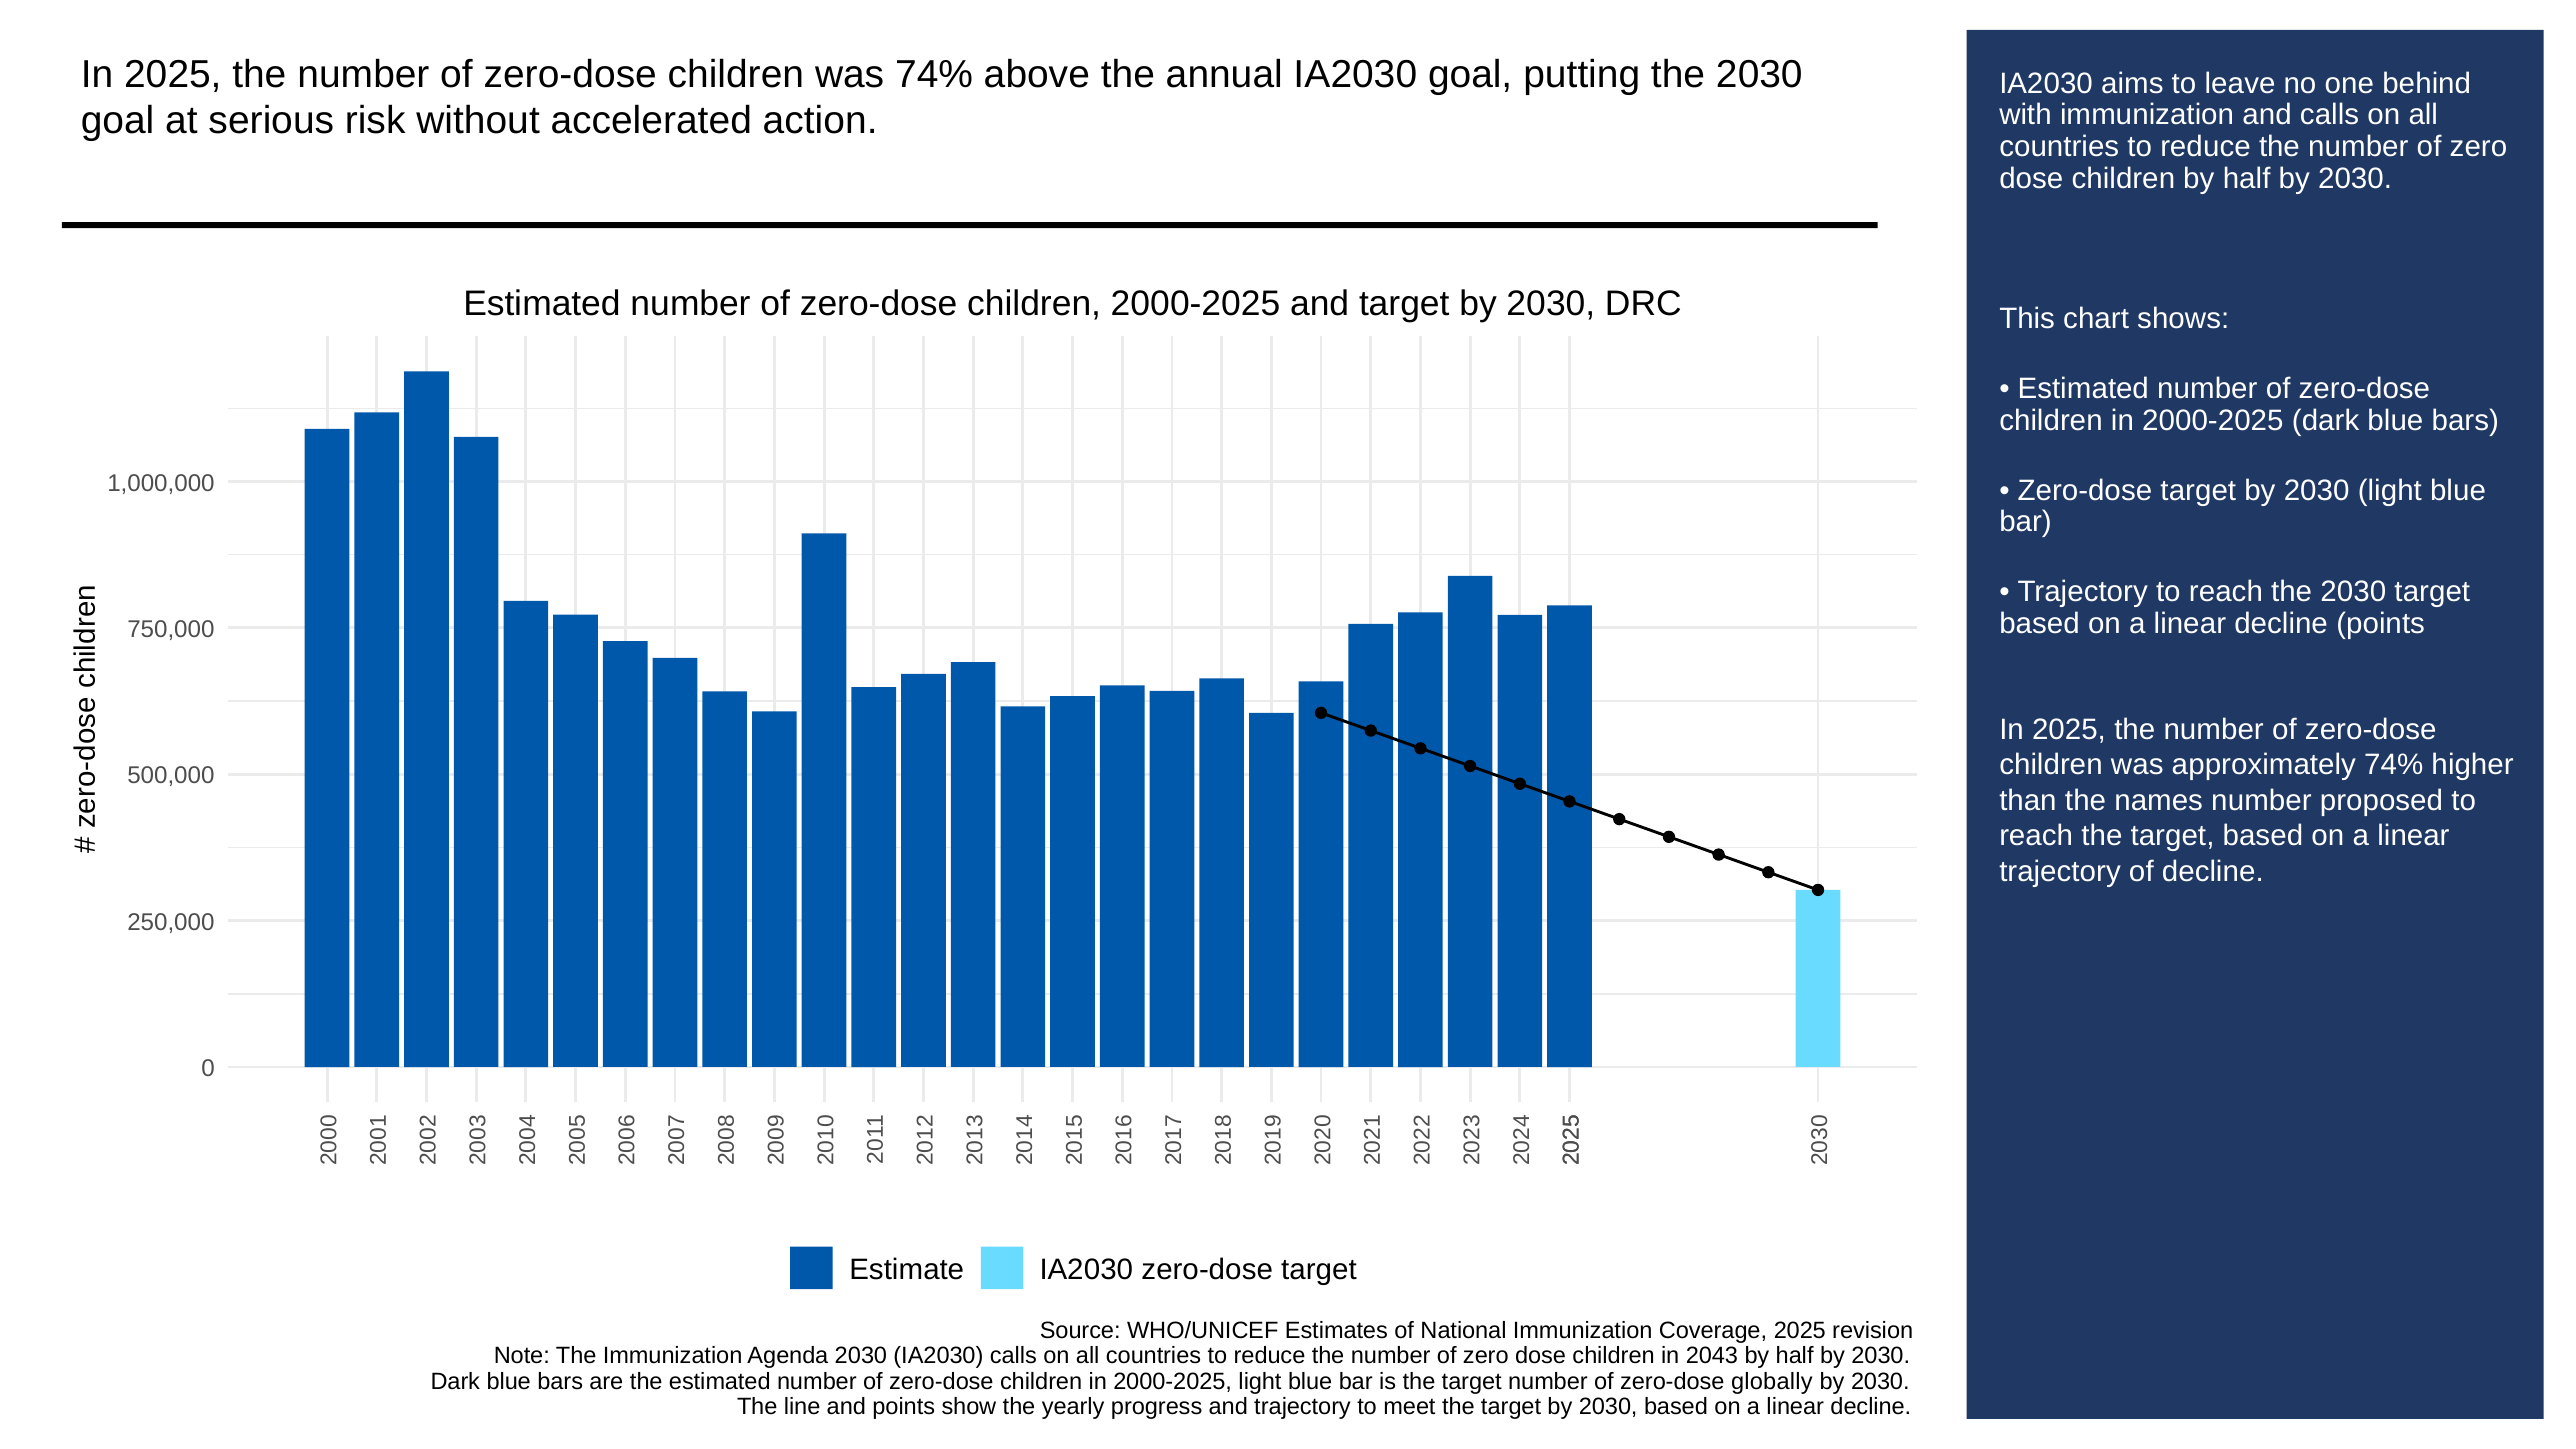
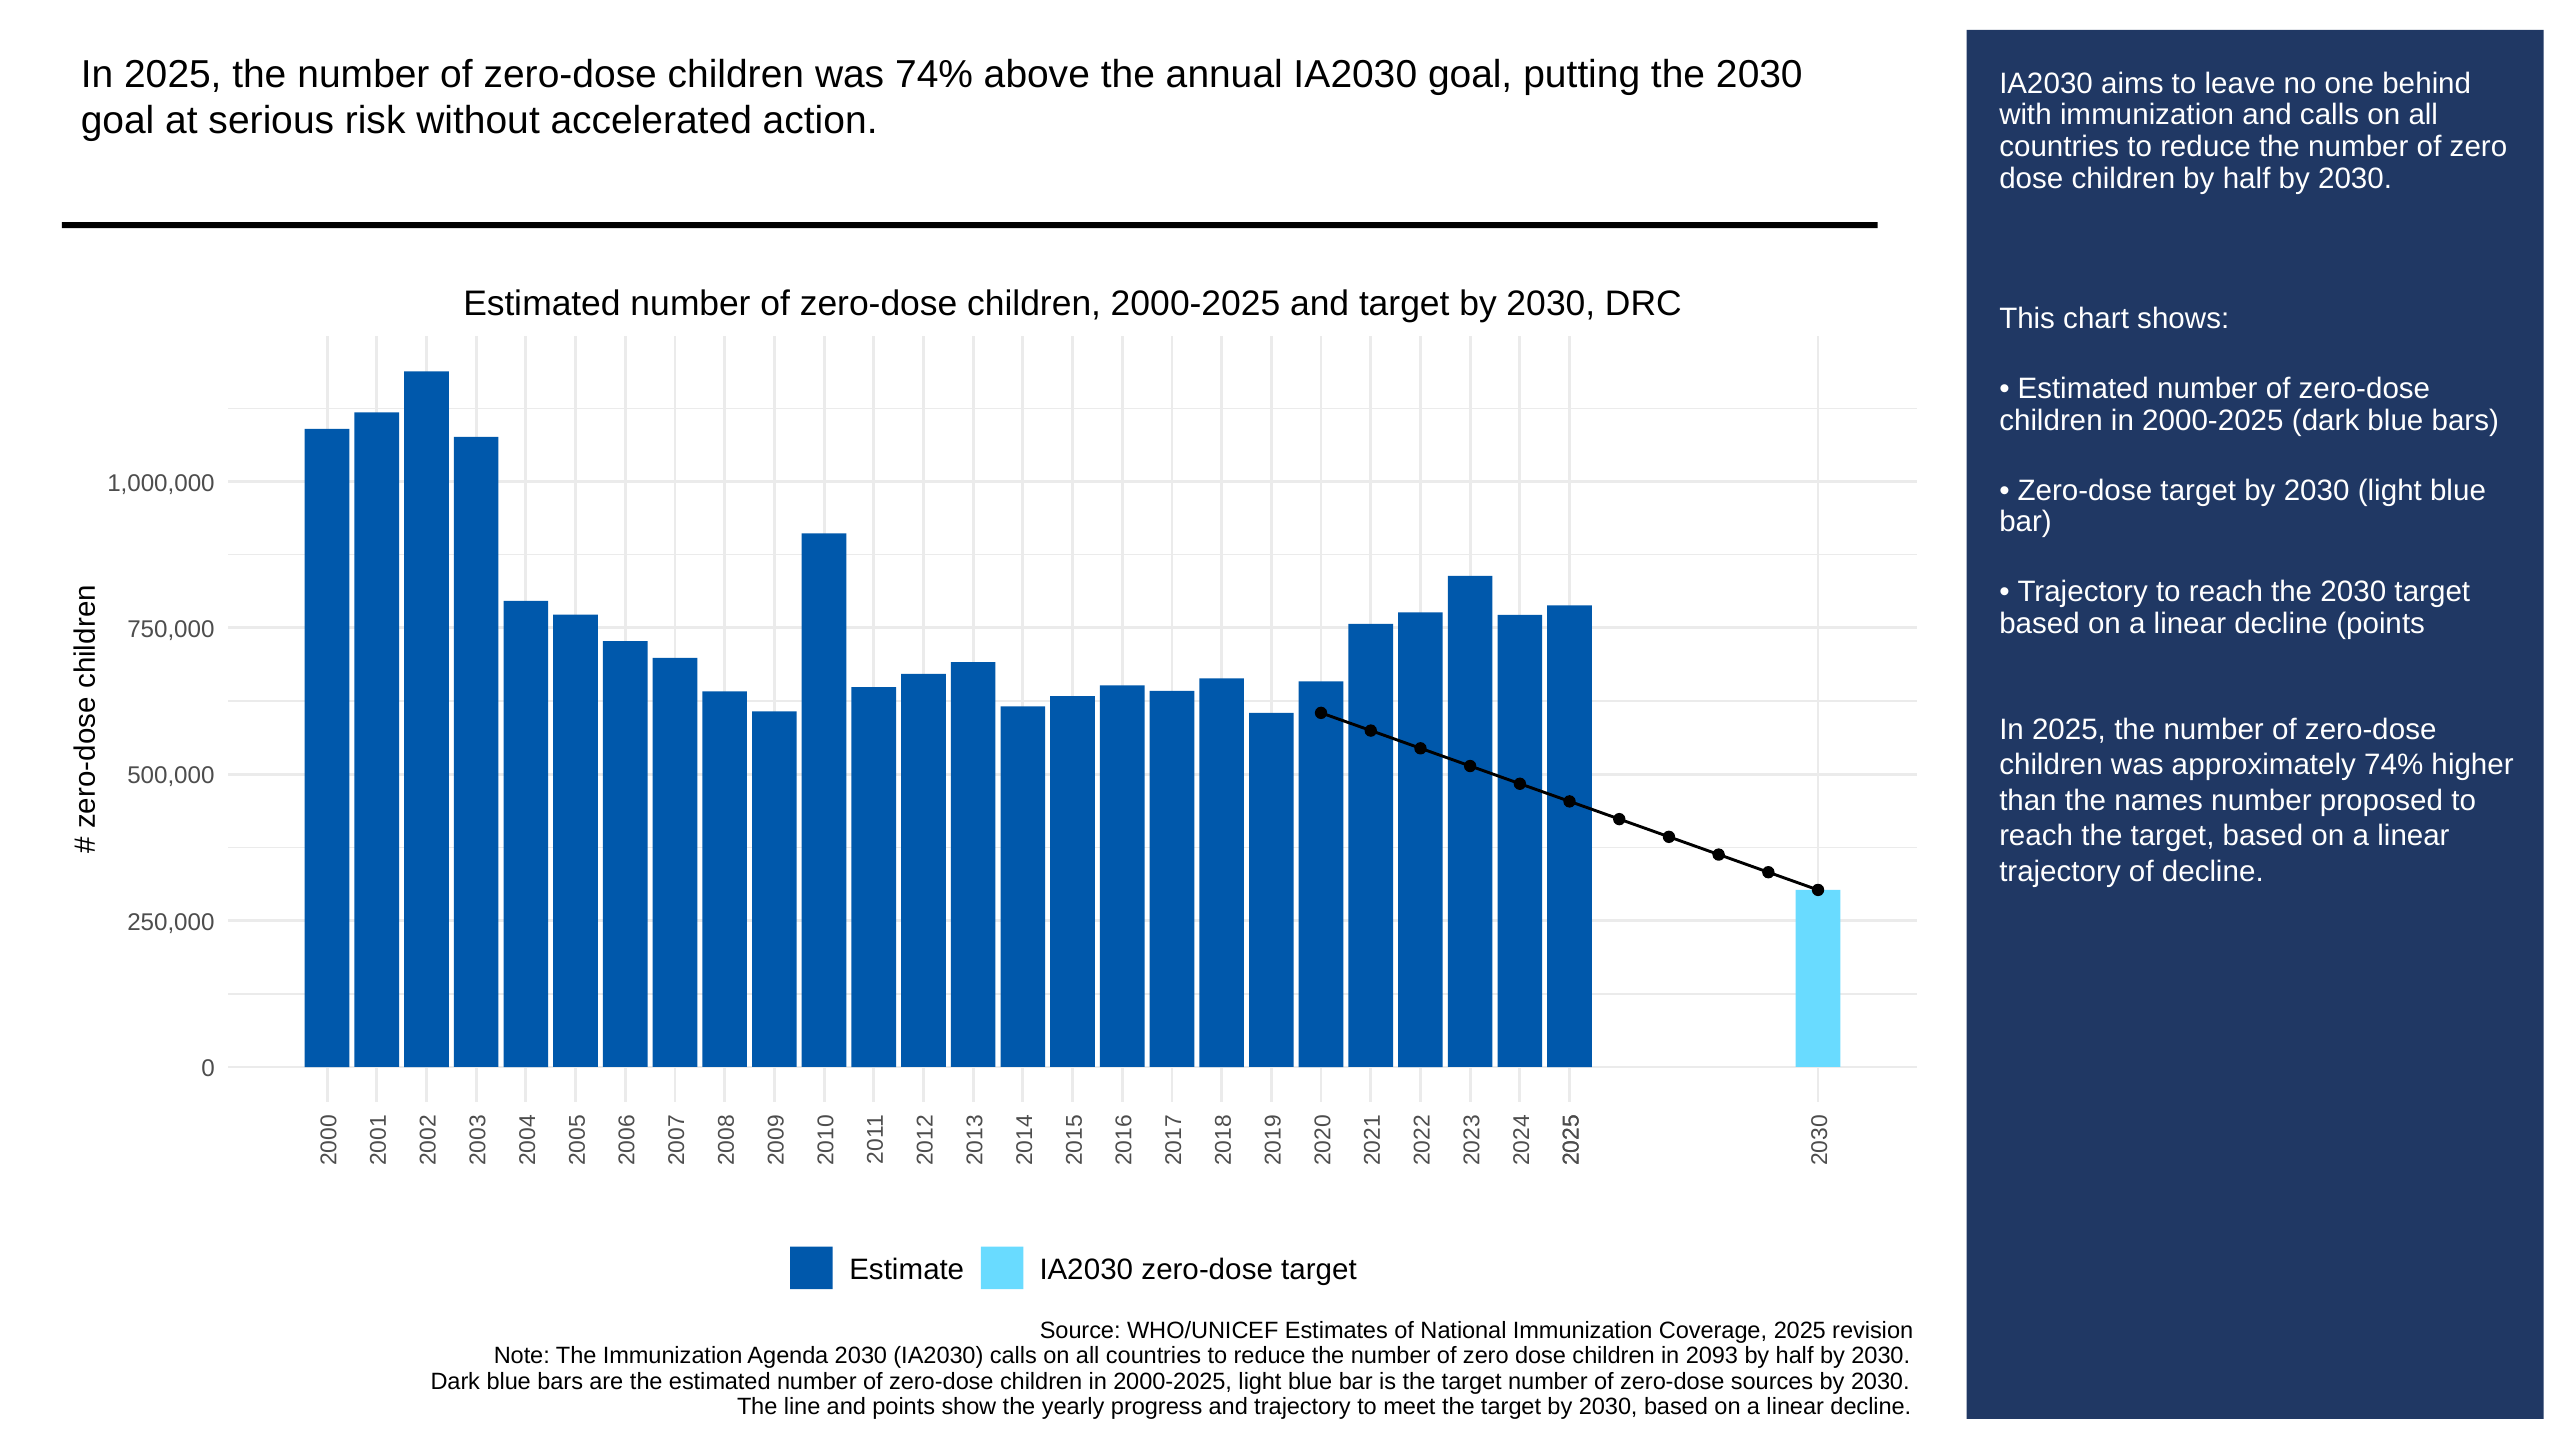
2043: 2043 -> 2093
globally: globally -> sources
